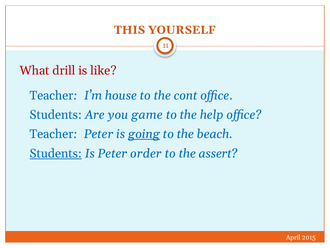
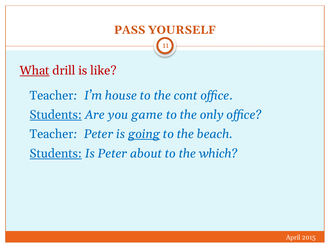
THIS: THIS -> PASS
What underline: none -> present
Students at (56, 115) underline: none -> present
help: help -> only
order: order -> about
assert: assert -> which
